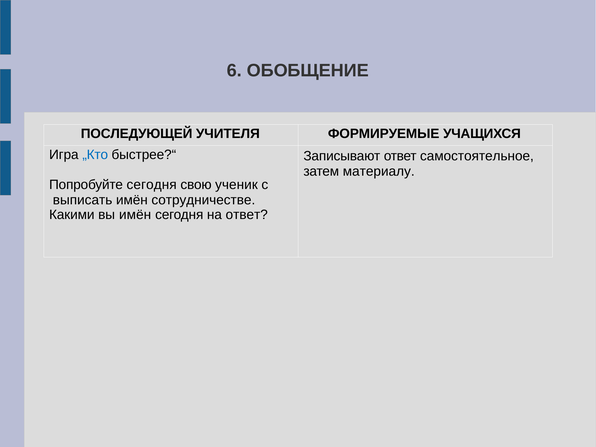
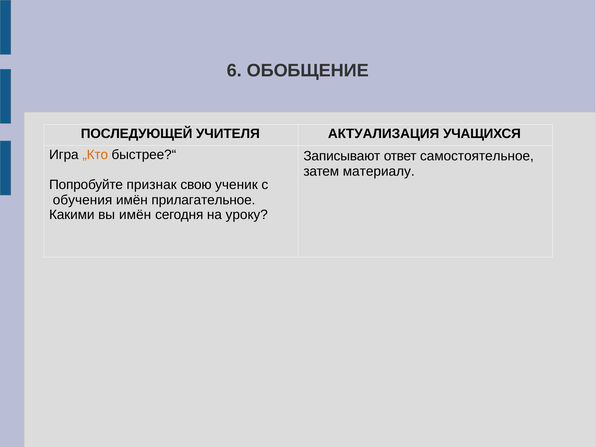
ФОРМИРУЕМЫЕ: ФОРМИРУЕМЫЕ -> АКТУАЛИЗАЦИЯ
„Кто colour: blue -> orange
Попробуйте сегодня: сегодня -> признак
выписать: выписать -> обучения
сотрудничестве: сотрудничестве -> прилагательное
на ответ: ответ -> уроку
